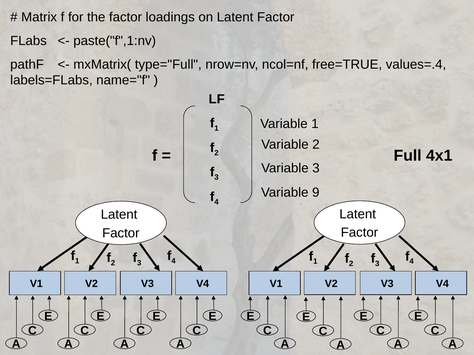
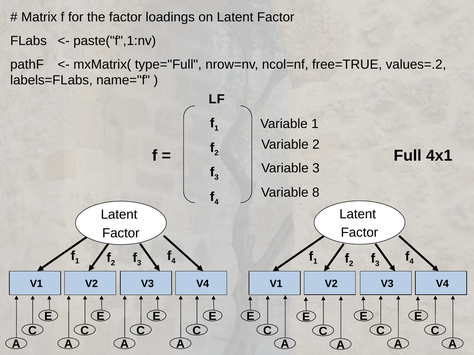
values=.4: values=.4 -> values=.2
9: 9 -> 8
